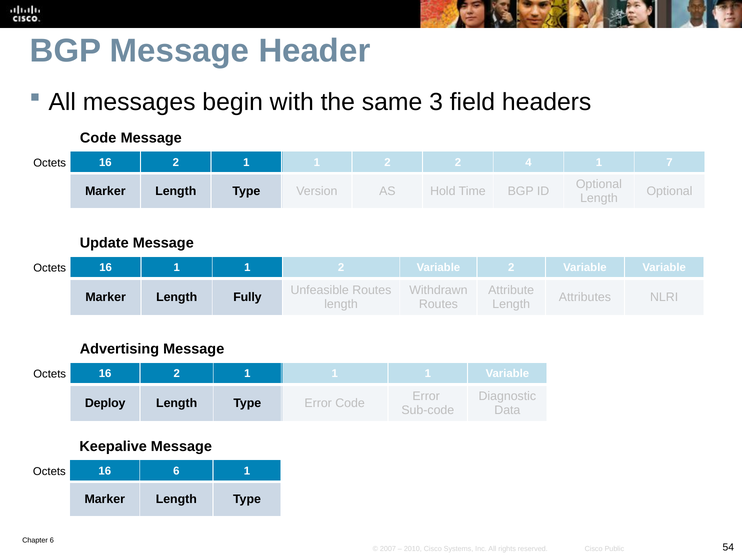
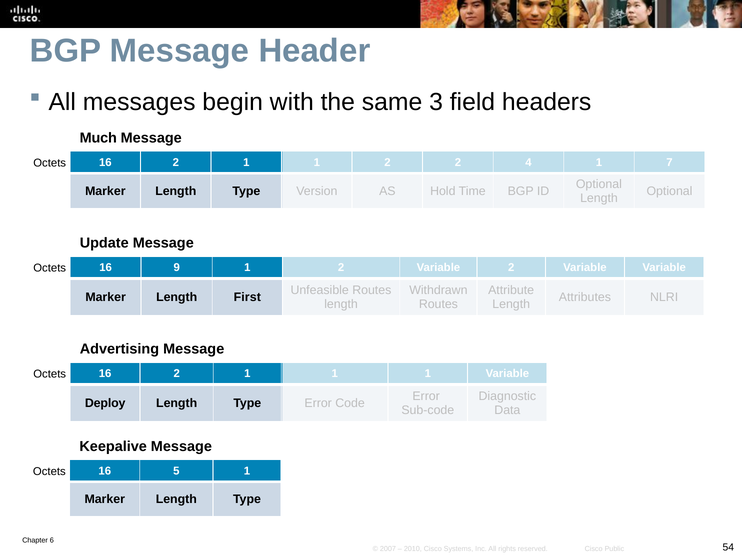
Code at (98, 138): Code -> Much
16 1: 1 -> 9
Fully: Fully -> First
16 6: 6 -> 5
